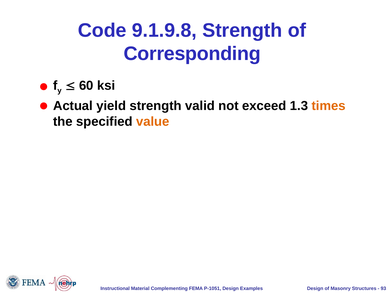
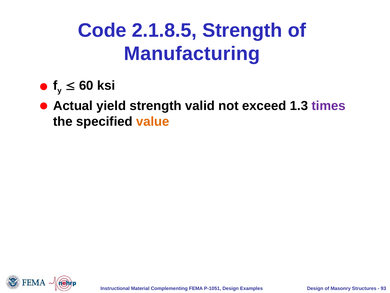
9.1.9.8: 9.1.9.8 -> 2.1.8.5
Corresponding: Corresponding -> Manufacturing
times colour: orange -> purple
